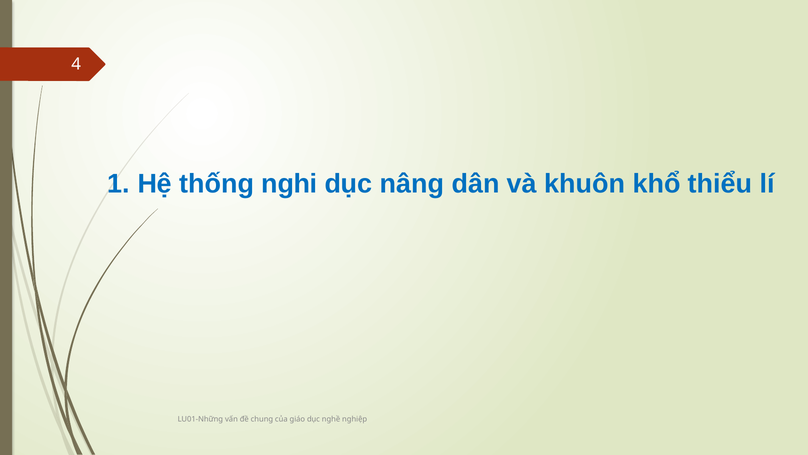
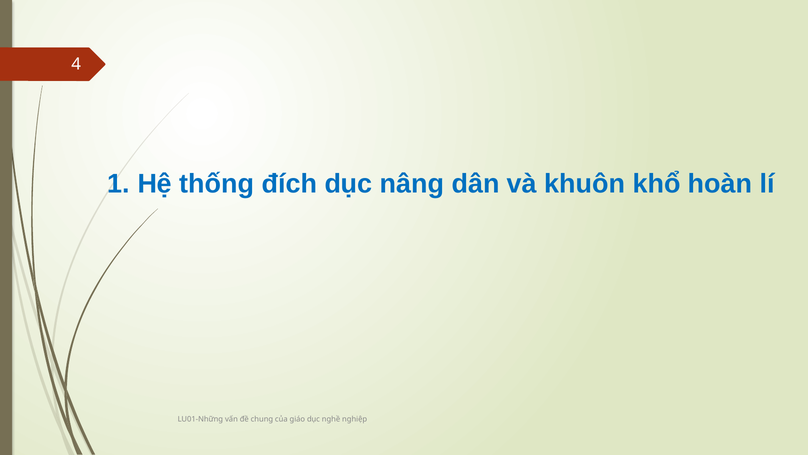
nghi: nghi -> đích
thiểu: thiểu -> hoàn
